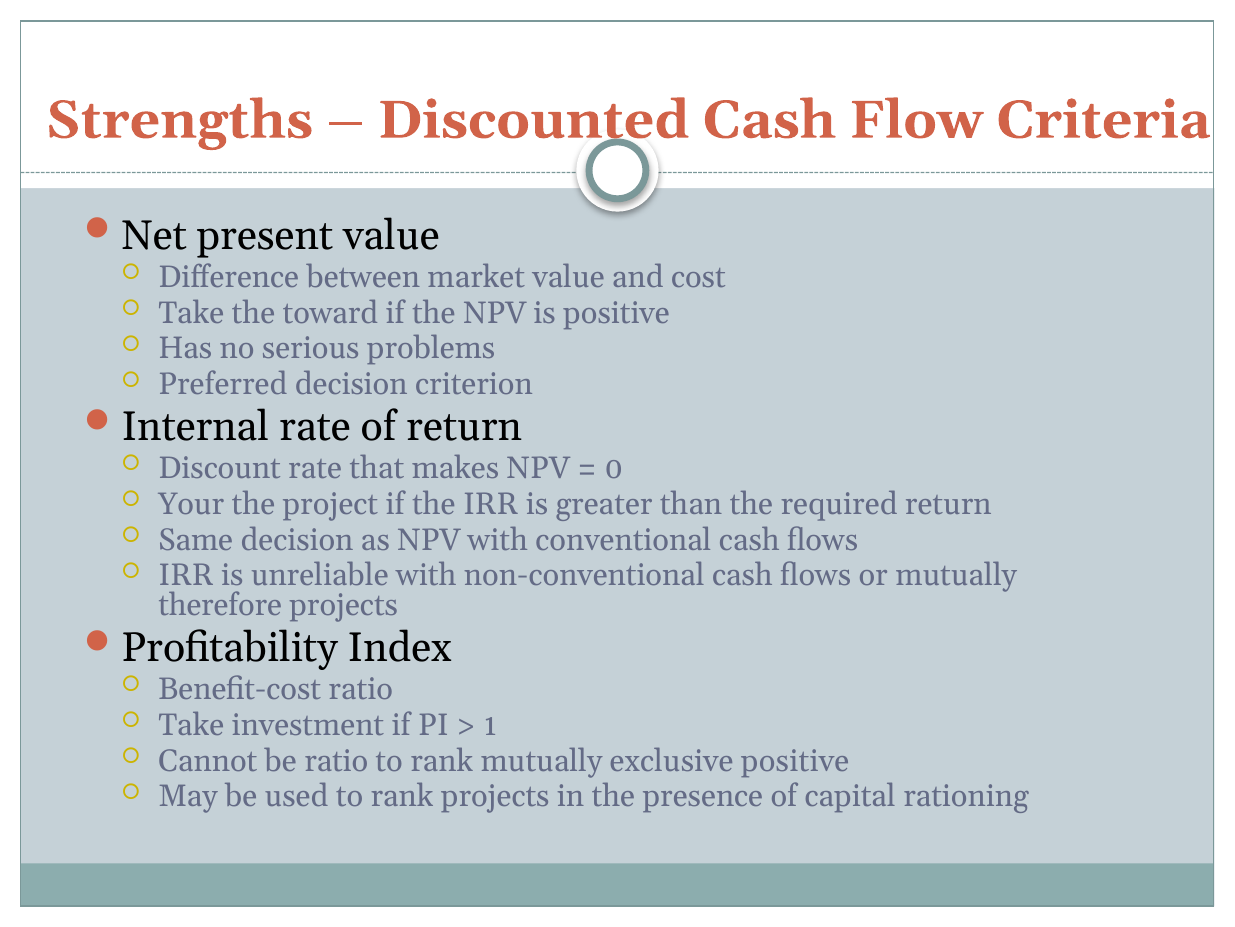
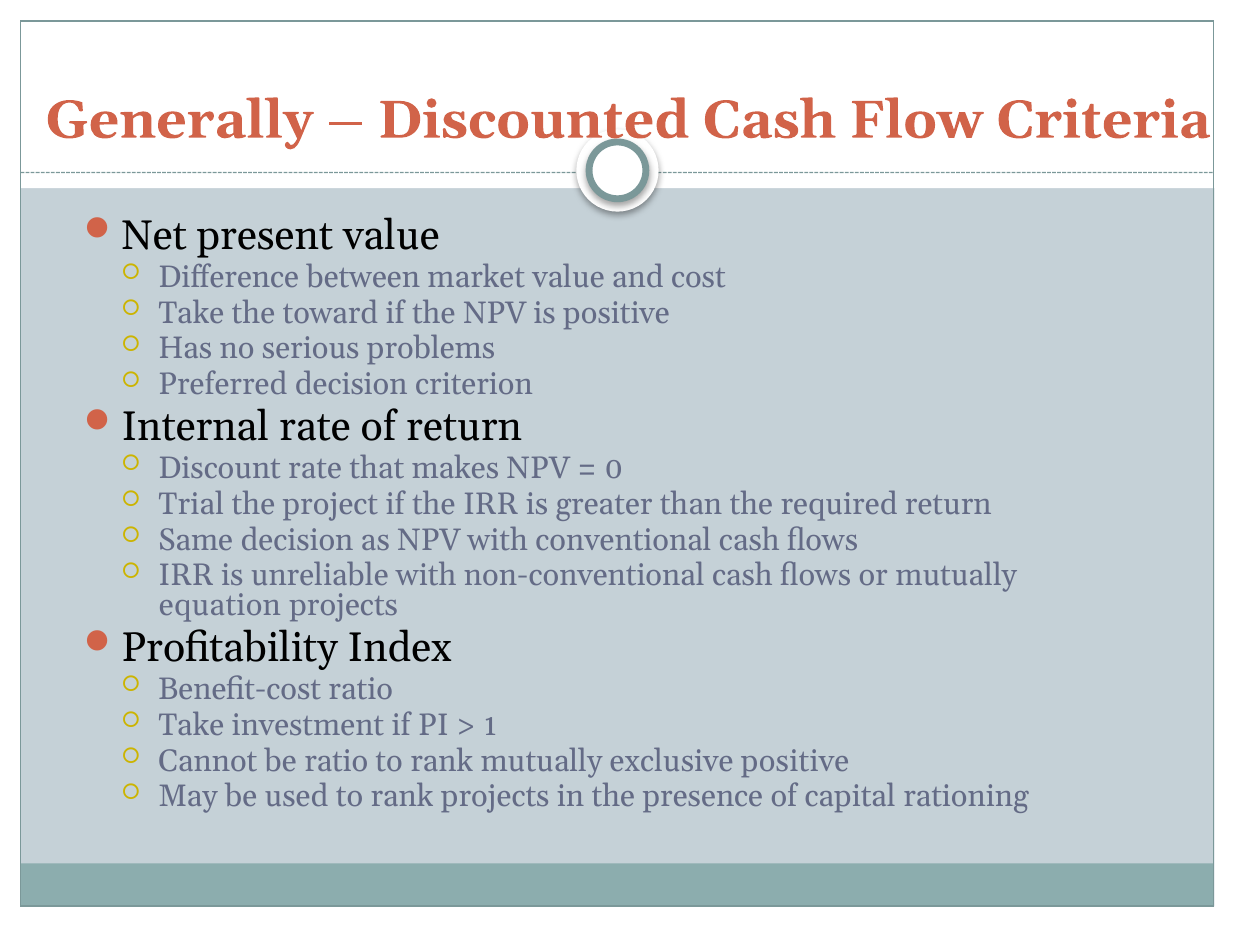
Strengths: Strengths -> Generally
Your: Your -> Trial
therefore: therefore -> equation
